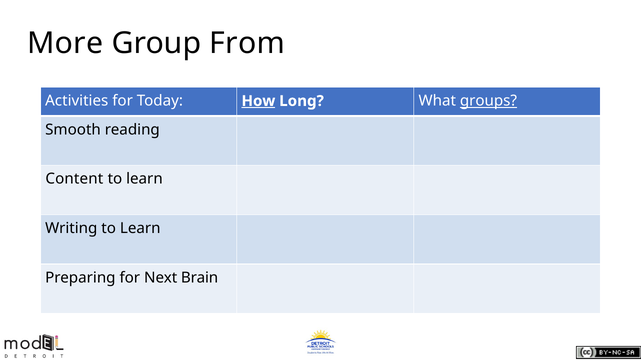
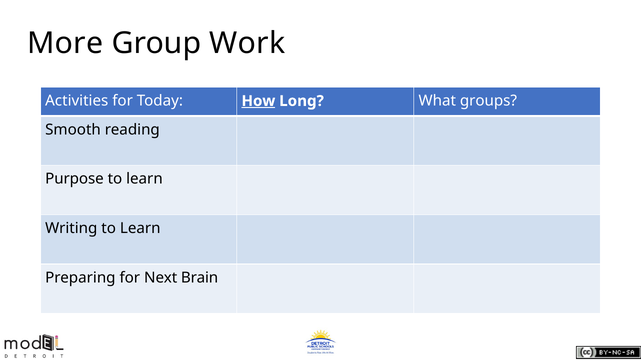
From: From -> Work
groups underline: present -> none
Content: Content -> Purpose
